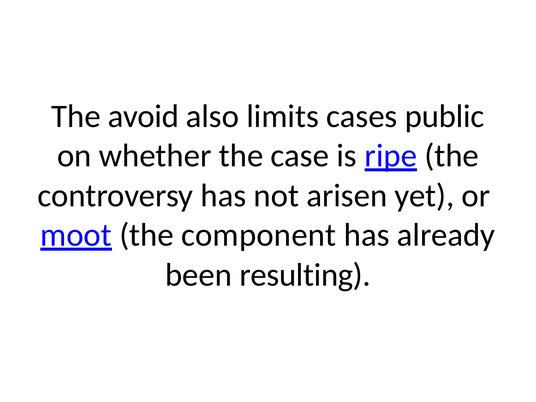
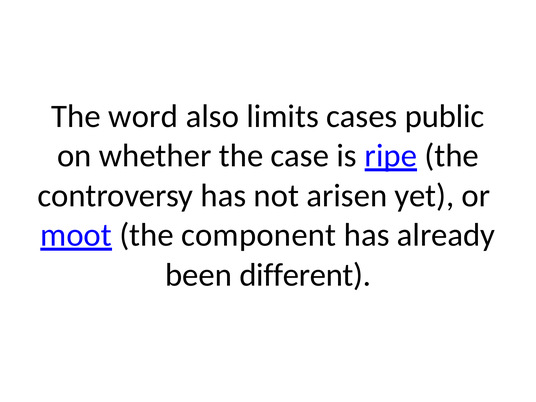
avoid: avoid -> word
resulting: resulting -> different
